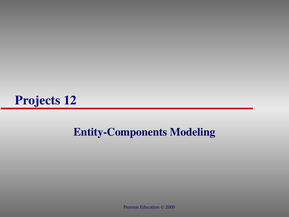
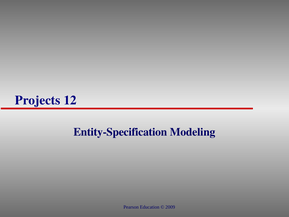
Entity-Components: Entity-Components -> Entity-Specification
